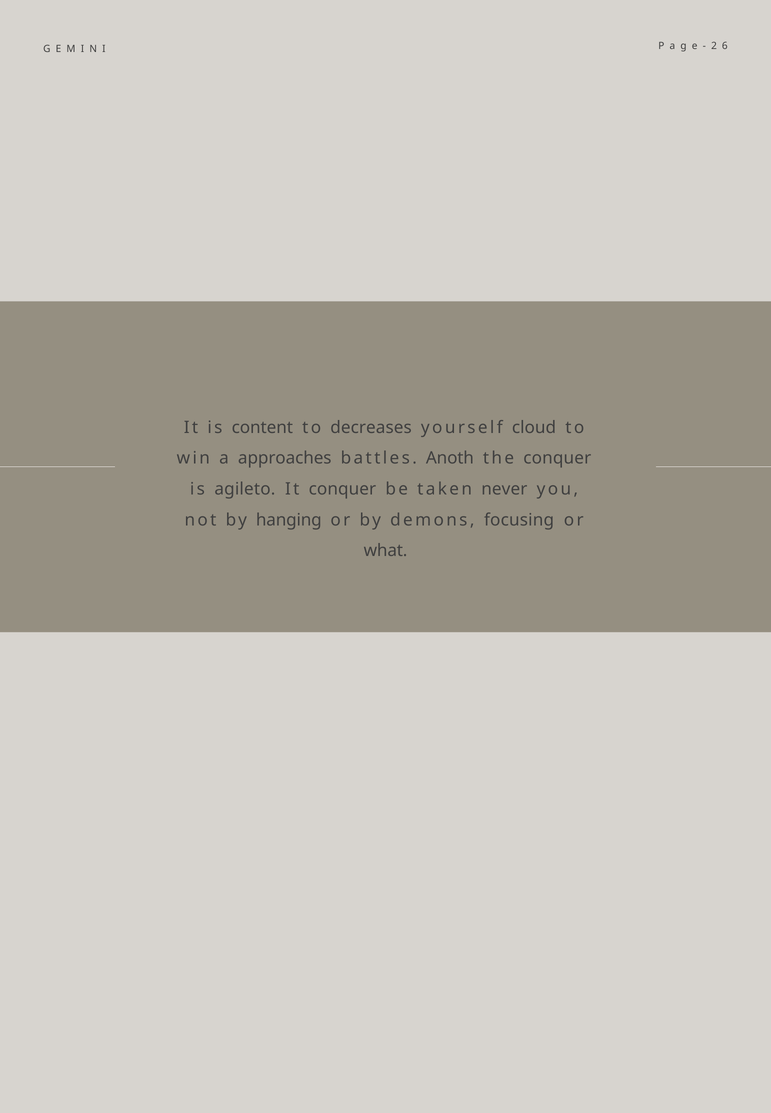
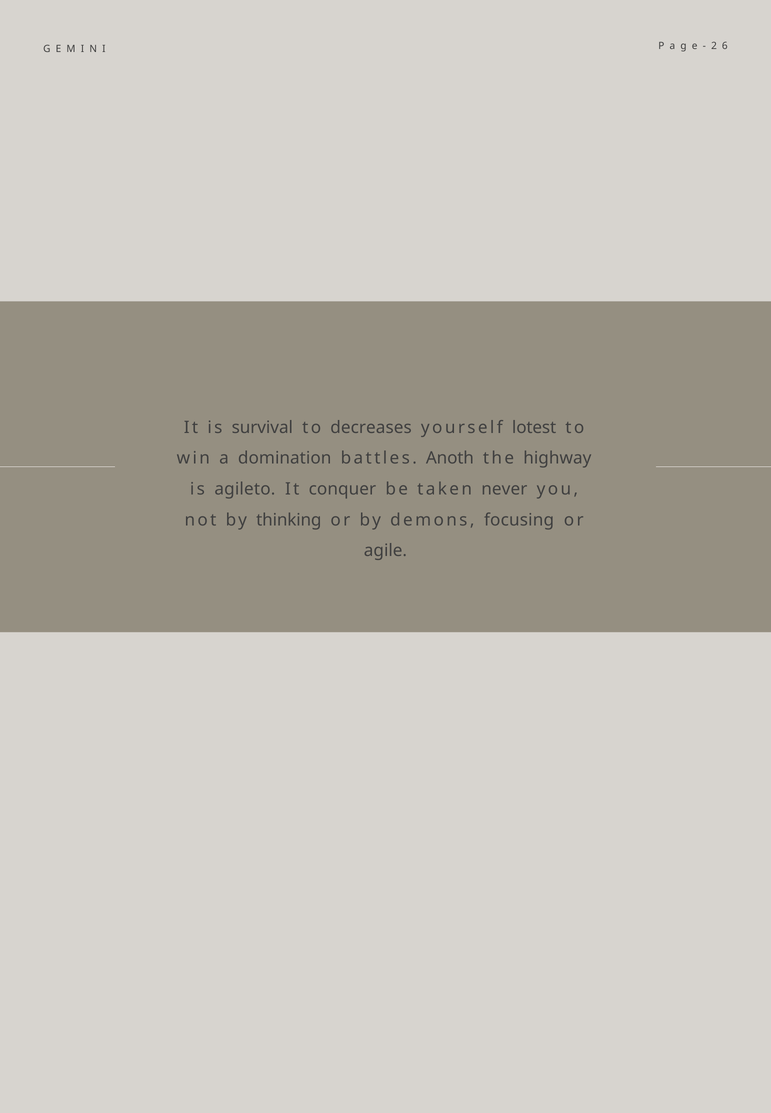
content: content -> survival
cloud: cloud -> lotest
approaches: approaches -> domination
the conquer: conquer -> highway
hanging: hanging -> thinking
what: what -> agile
